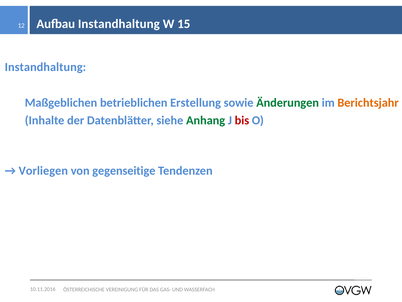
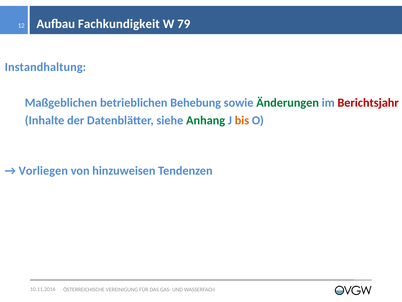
Aufbau Instandhaltung: Instandhaltung -> Fachkundigkeit
15: 15 -> 79
Erstellung: Erstellung -> Behebung
Berichtsjahr colour: orange -> red
bis colour: red -> orange
gegenseitige: gegenseitige -> hinzuweisen
